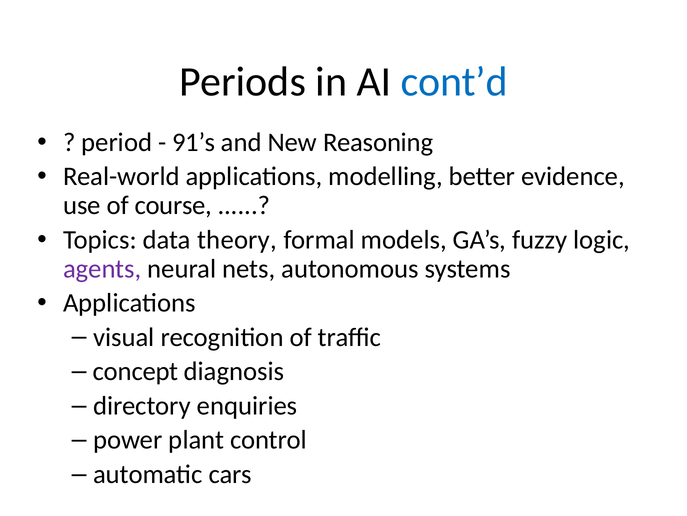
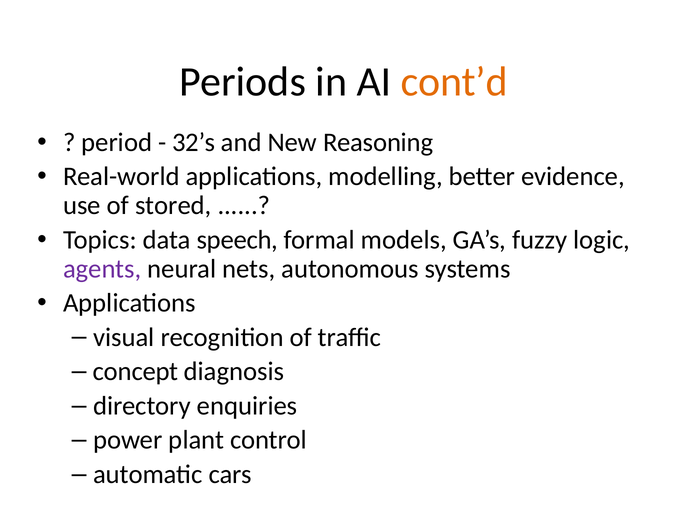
cont’d colour: blue -> orange
91’s: 91’s -> 32’s
course: course -> stored
theory: theory -> speech
